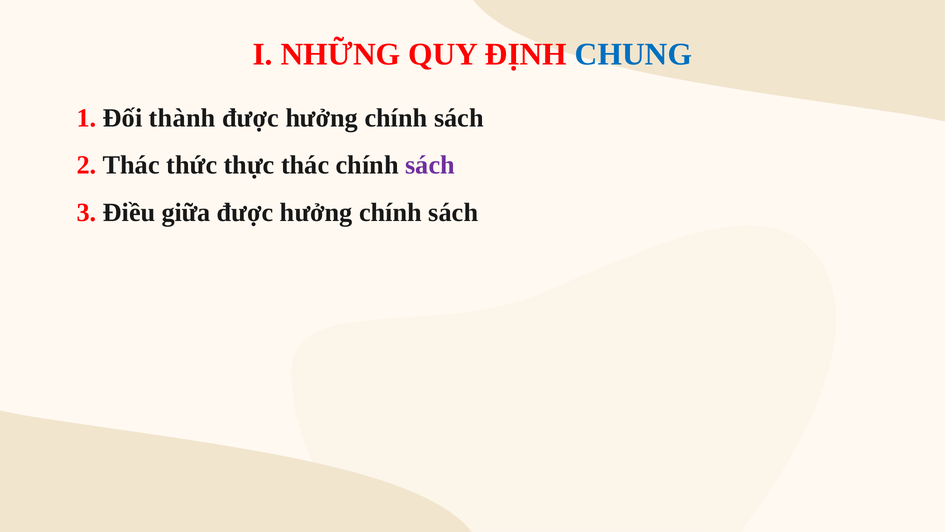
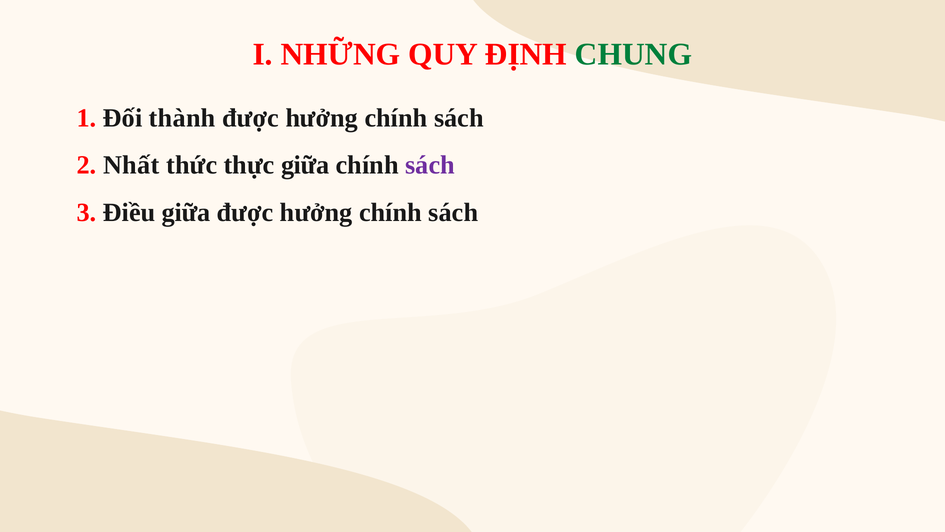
CHUNG colour: blue -> green
2 Thác: Thác -> Nhất
thực thác: thác -> giữa
